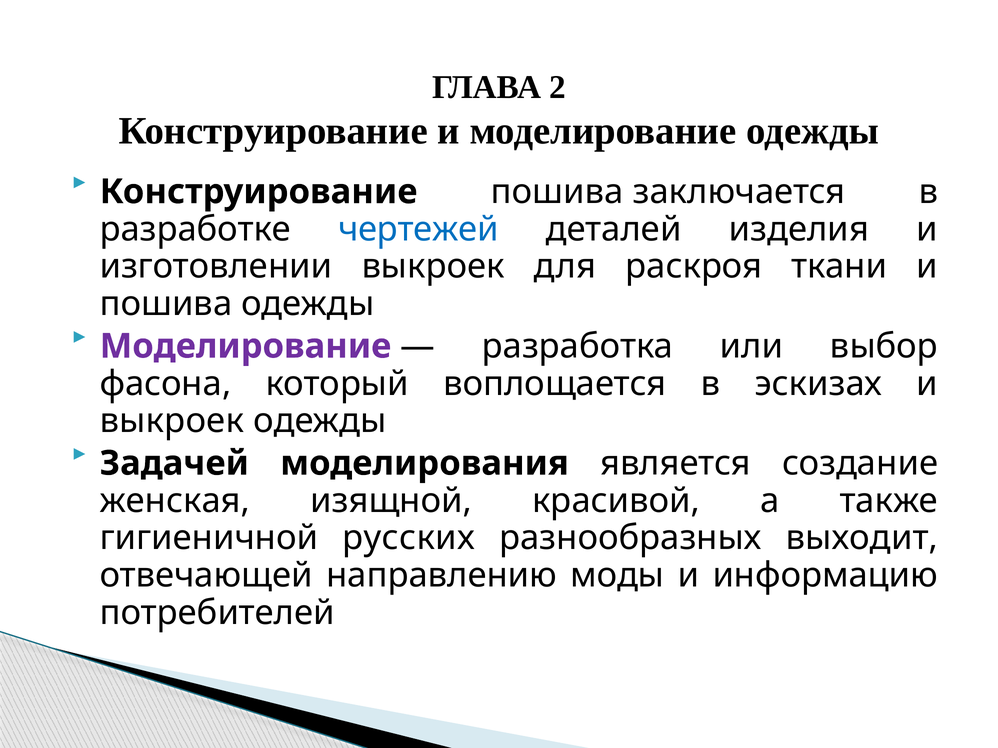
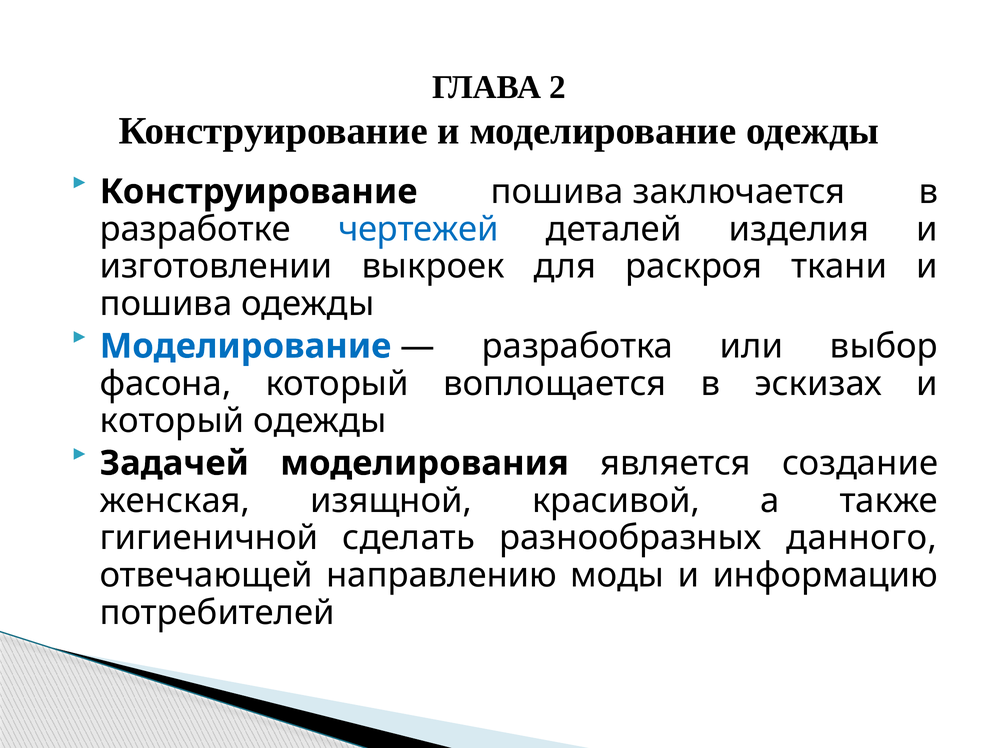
Моделирование at (245, 346) colour: purple -> blue
выкроек at (172, 421): выкроек -> который
русских: русских -> сделать
выходит: выходит -> данного
